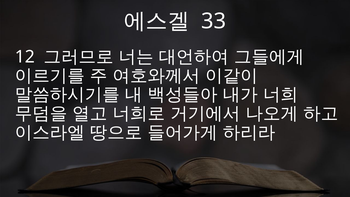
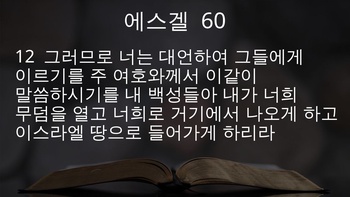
33: 33 -> 60
